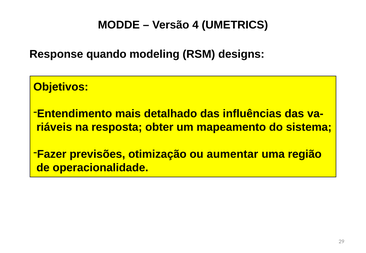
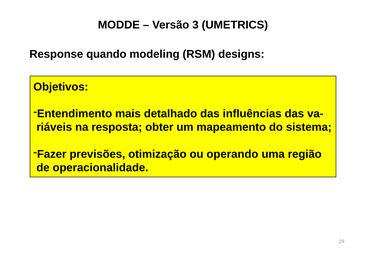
4: 4 -> 3
aumentar: aumentar -> operando
